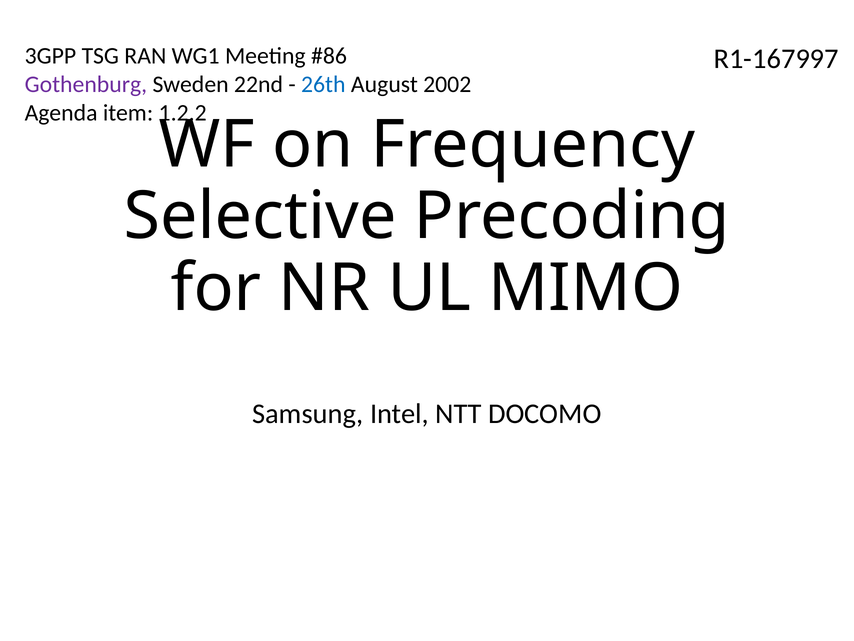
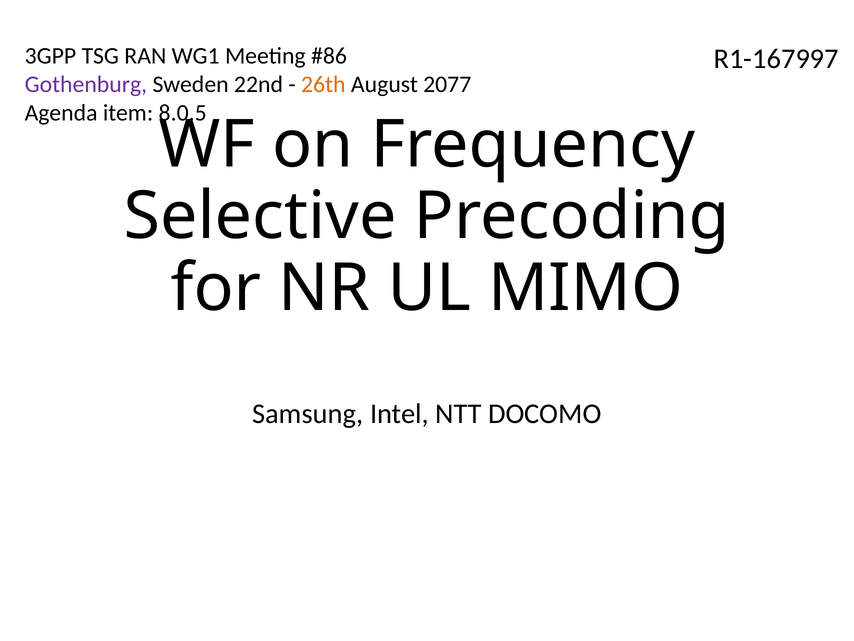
26th colour: blue -> orange
2002: 2002 -> 2077
1.2.2: 1.2.2 -> 8.0.5
